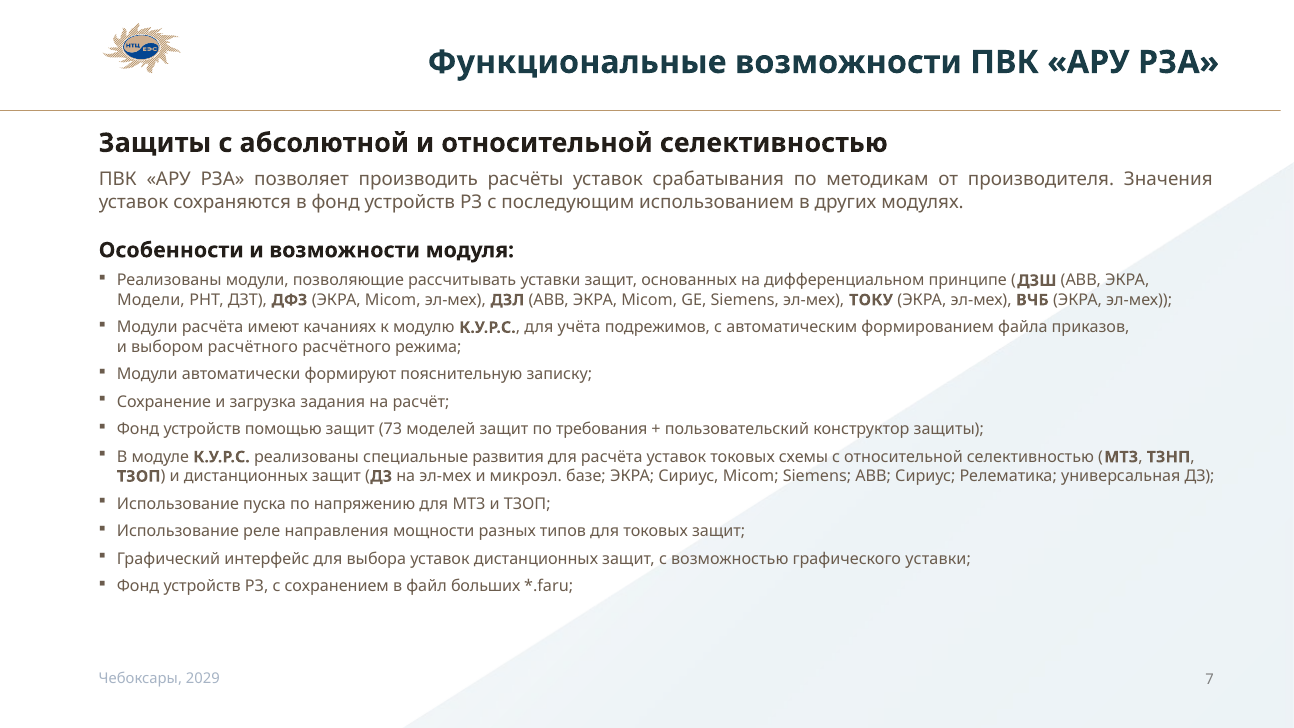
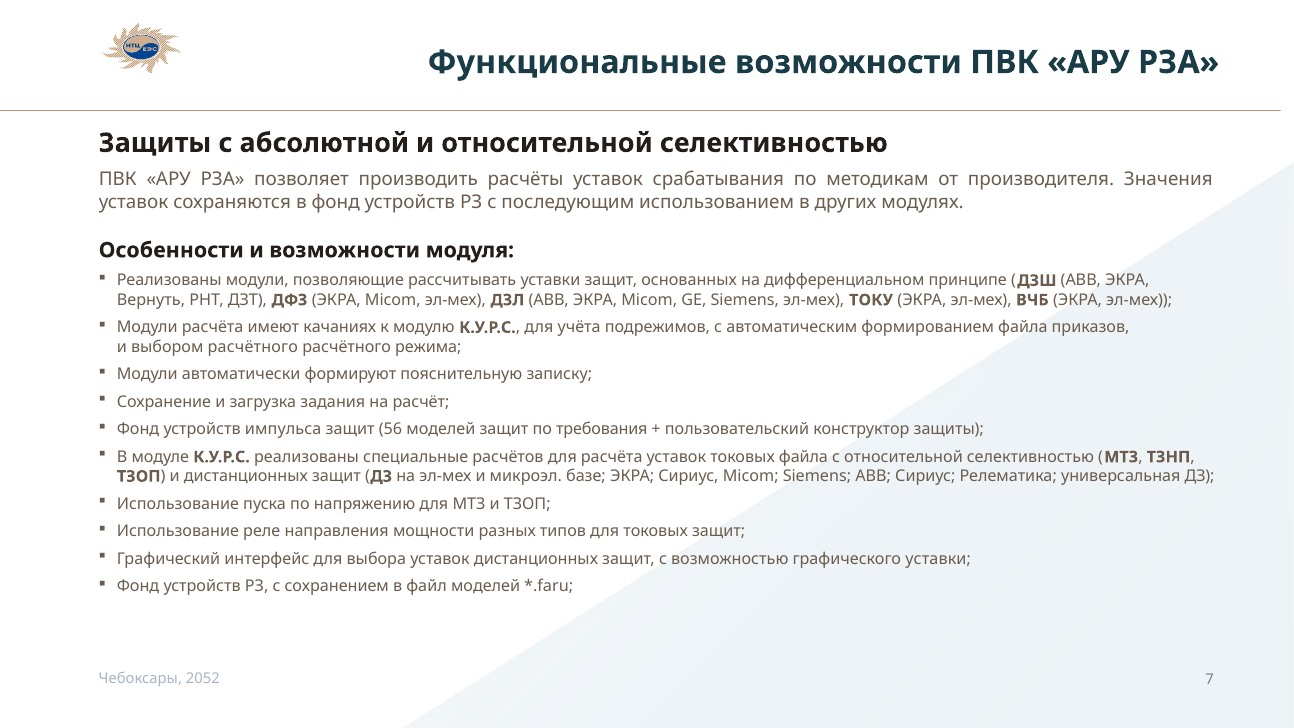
Модели: Модели -> Вернуть
помощью: помощью -> импульса
73: 73 -> 56
развития: развития -> расчётов
токовых схемы: схемы -> файла
файл больших: больших -> моделей
2029: 2029 -> 2052
